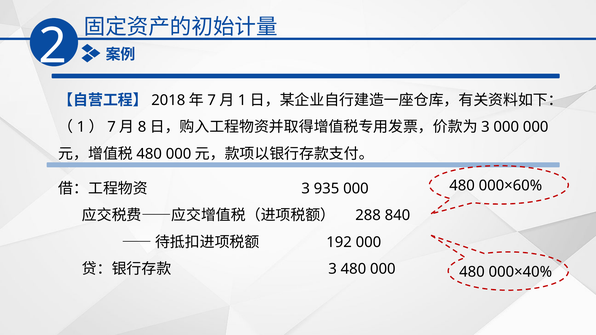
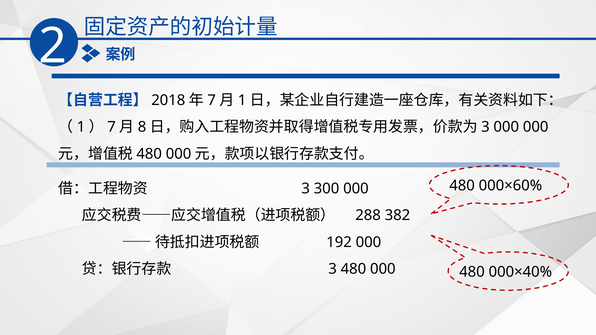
935: 935 -> 300
840: 840 -> 382
